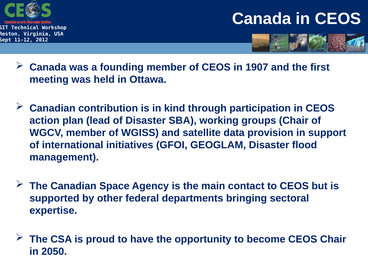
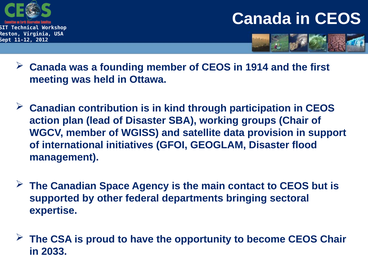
1907: 1907 -> 1914
2050: 2050 -> 2033
